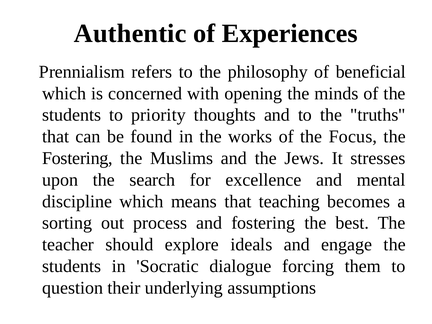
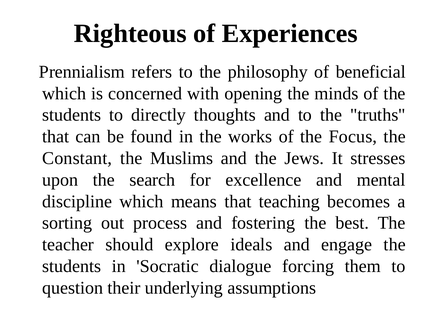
Authentic: Authentic -> Righteous
priority: priority -> directly
Fostering at (77, 158): Fostering -> Constant
